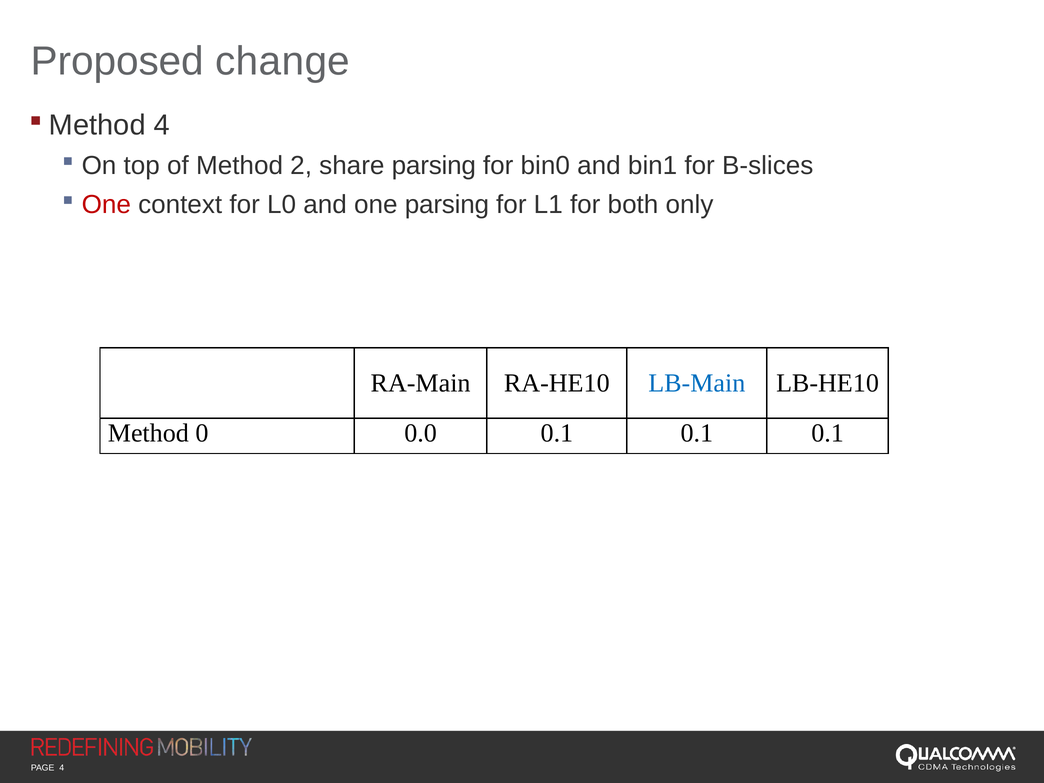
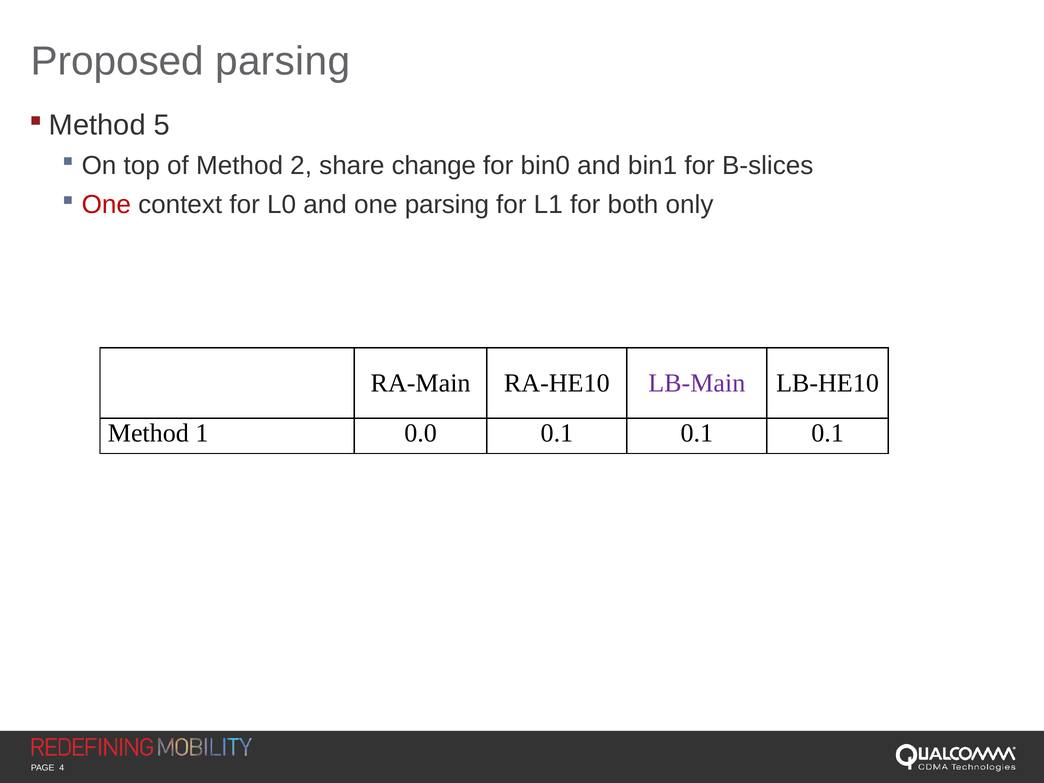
Proposed change: change -> parsing
4 at (162, 125): 4 -> 5
share parsing: parsing -> change
LB-Main colour: blue -> purple
0: 0 -> 1
